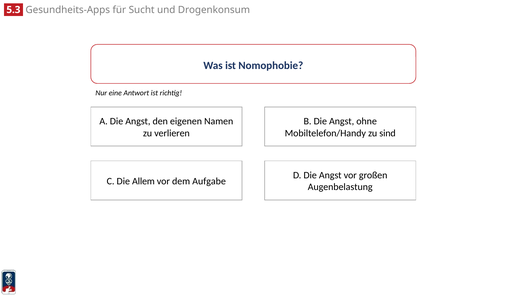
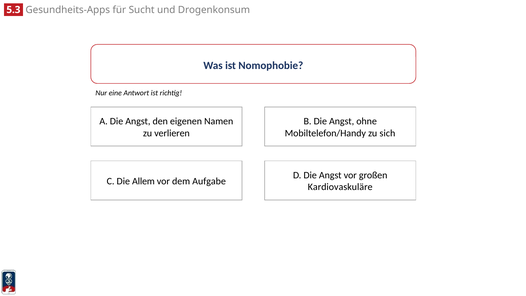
sind: sind -> sich
Augenbelastung: Augenbelastung -> Kardiovaskuläre
